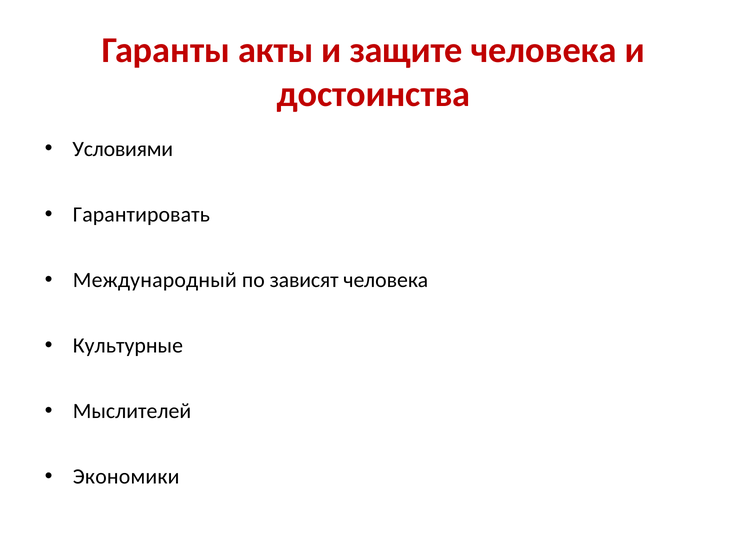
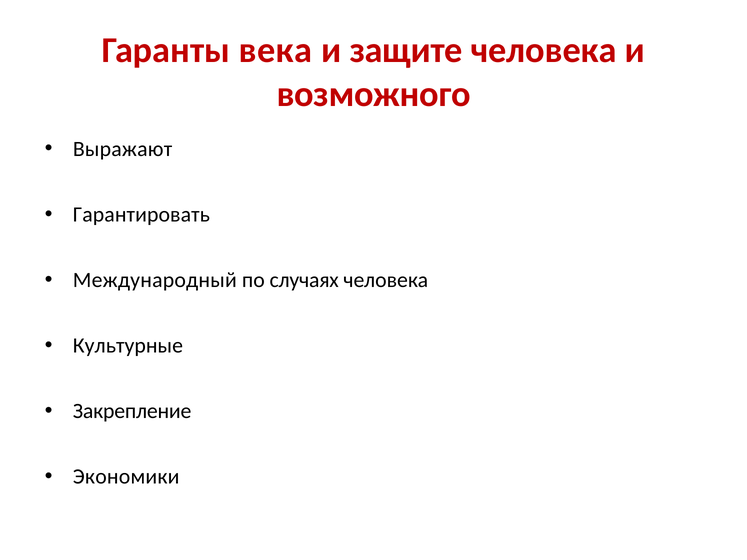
акты: акты -> века
достоинства: достоинства -> возможного
Условиями: Условиями -> Выражают
зависят: зависят -> случаях
Мыслителей: Мыслителей -> Закрепление
